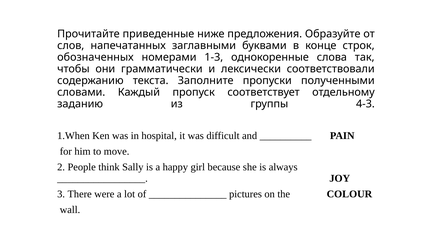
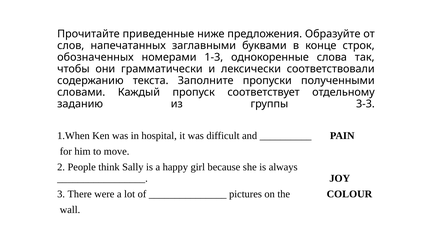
4-3: 4-3 -> 3-3
